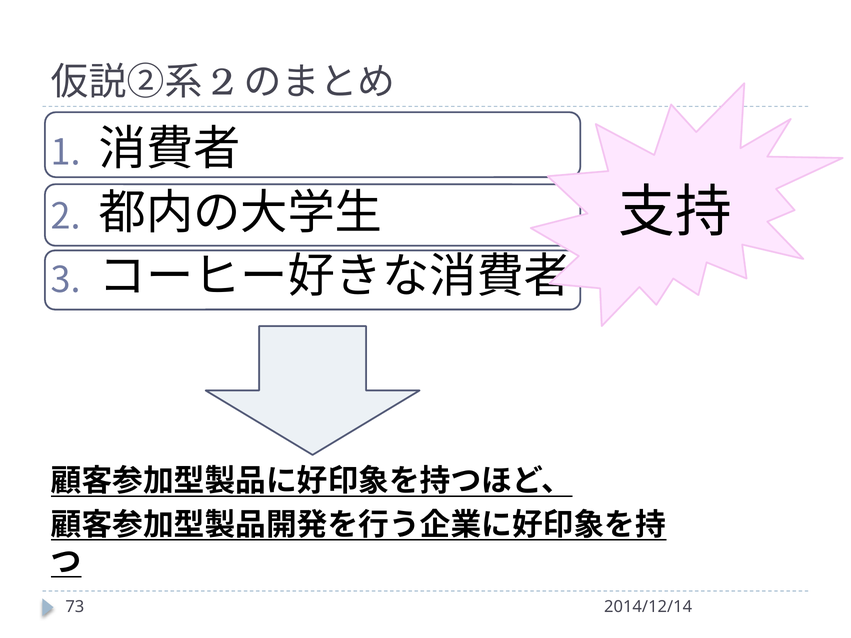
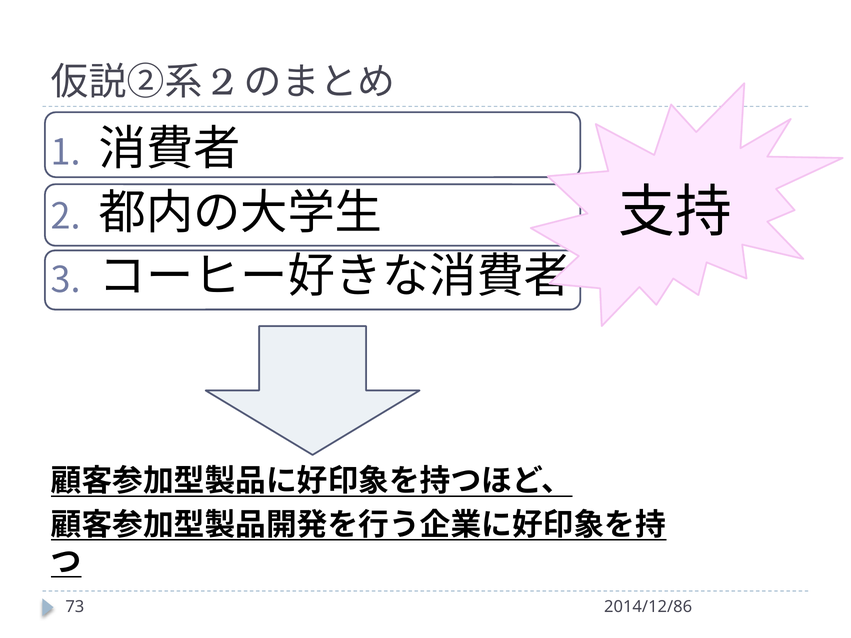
2014/12/14: 2014/12/14 -> 2014/12/86
